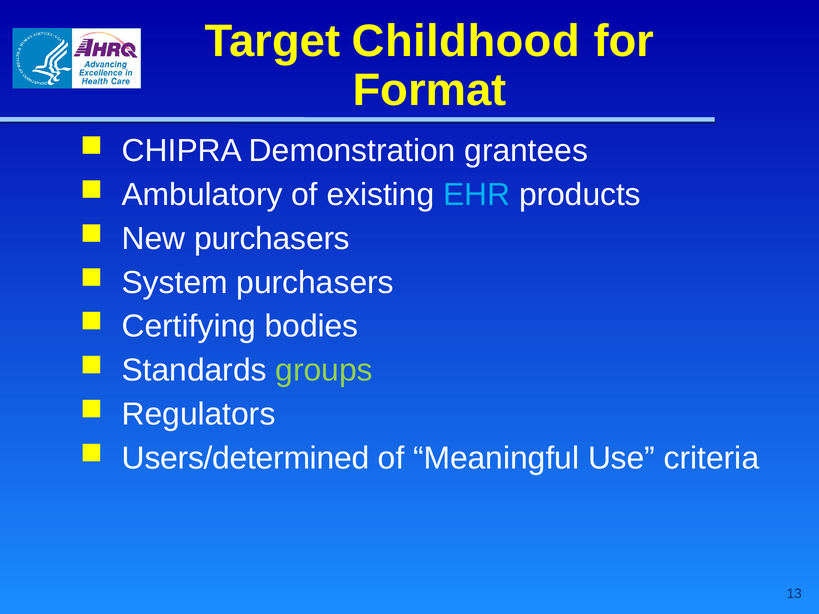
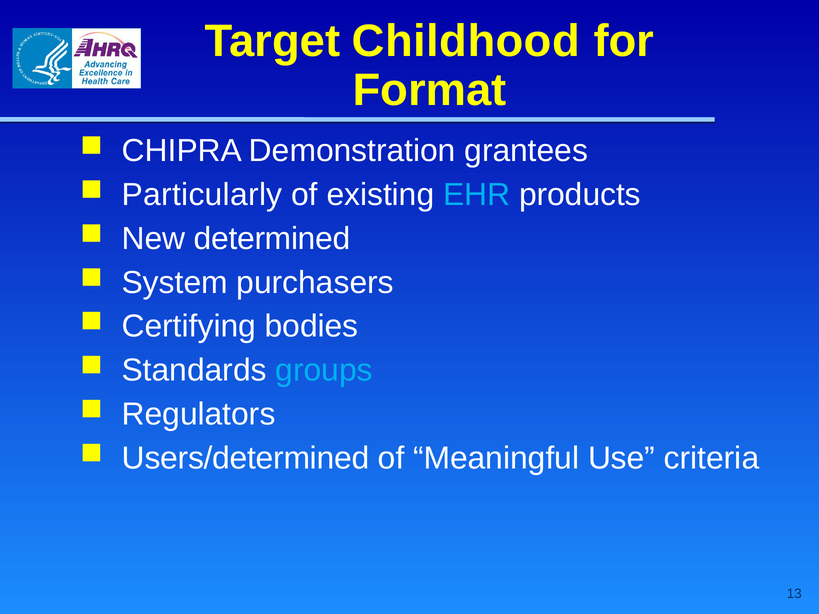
Ambulatory: Ambulatory -> Particularly
New purchasers: purchasers -> determined
groups colour: light green -> light blue
